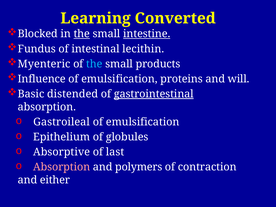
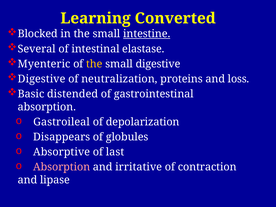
the at (82, 34) underline: present -> none
Fundus: Fundus -> Several
lecithin: lecithin -> elastase
the at (94, 64) colour: light blue -> yellow
small products: products -> digestive
Influence at (42, 79): Influence -> Digestive
emulsification at (119, 79): emulsification -> neutralization
will: will -> loss
gastrointestinal underline: present -> none
emulsification at (143, 122): emulsification -> depolarization
Epithelium: Epithelium -> Disappears
polymers: polymers -> irritative
either: either -> lipase
